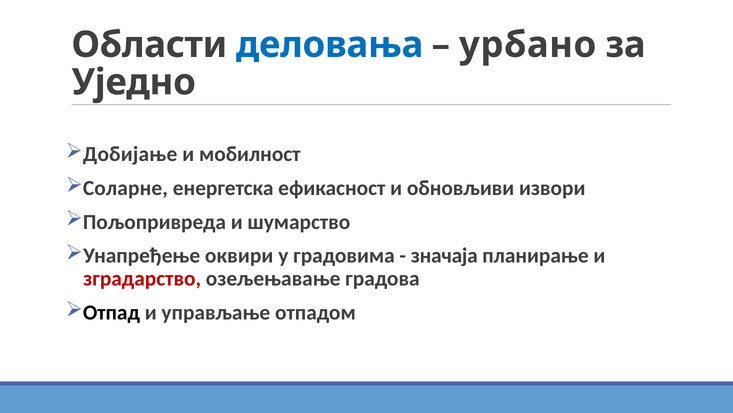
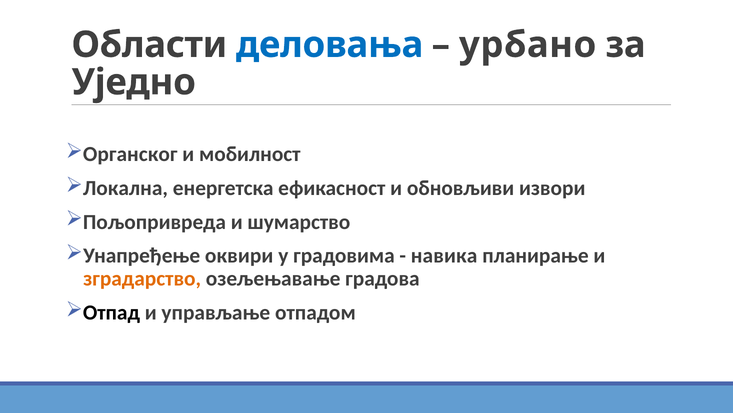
Добијање: Добијање -> Органског
Соларне: Соларне -> Локална
значаја: значаја -> навика
зградарство colour: red -> orange
